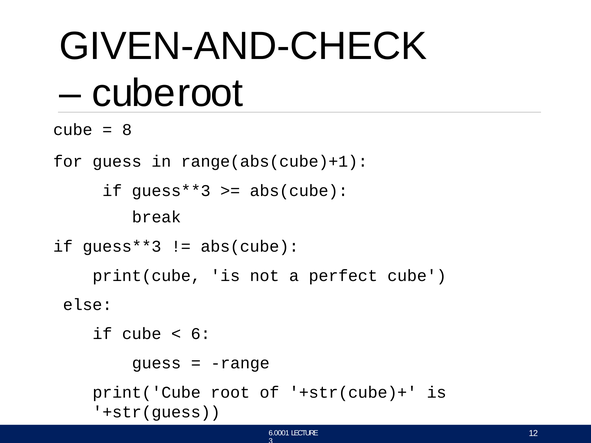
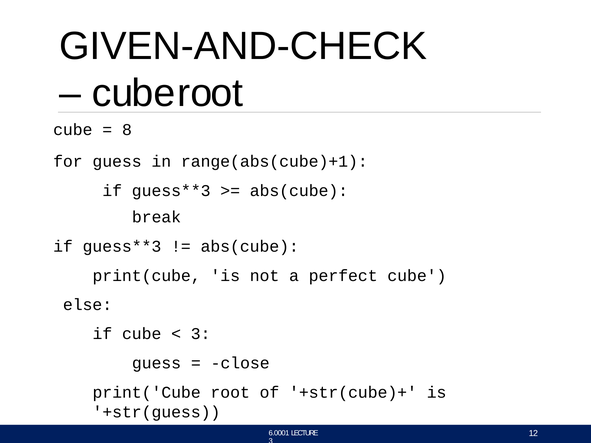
6 at (201, 334): 6 -> 3
range: range -> close
